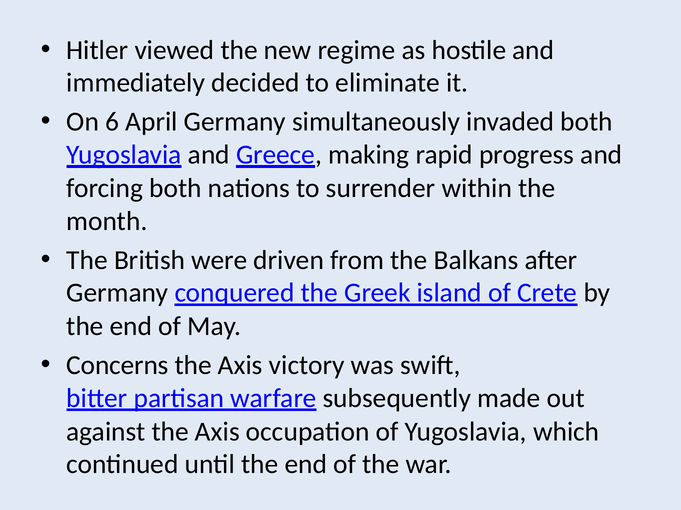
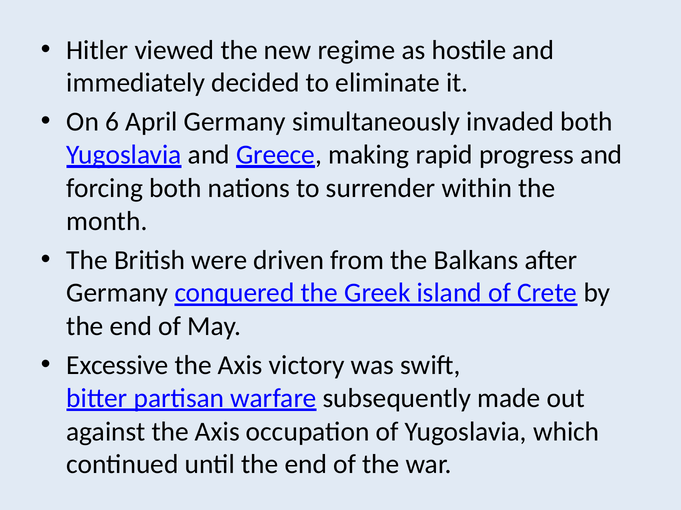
Concerns: Concerns -> Excessive
